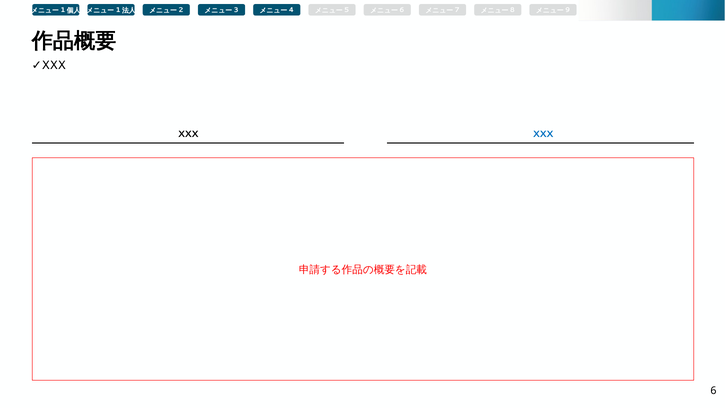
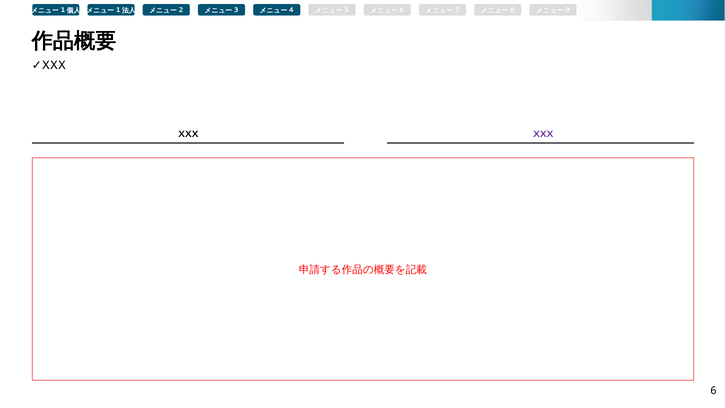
XXX at (543, 134) colour: blue -> purple
